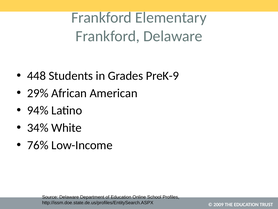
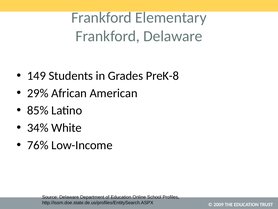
448: 448 -> 149
PreK-9: PreK-9 -> PreK-8
94%: 94% -> 85%
